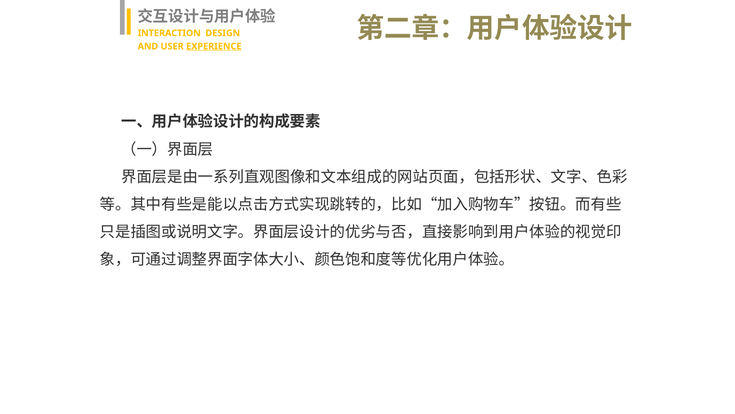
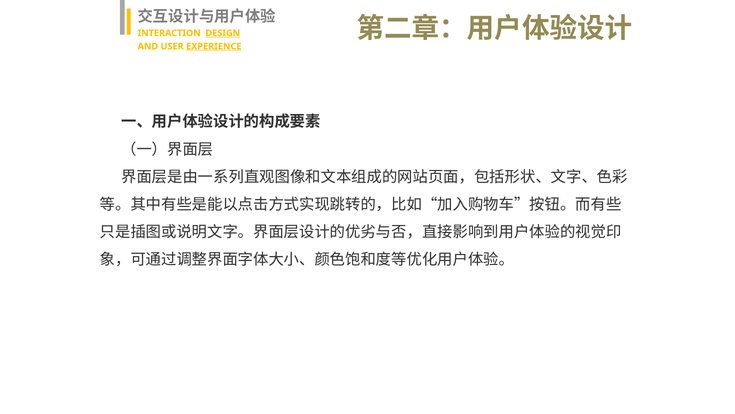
DESIGN underline: none -> present
